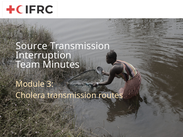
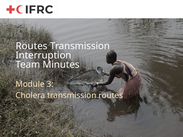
Source at (32, 46): Source -> Routes
